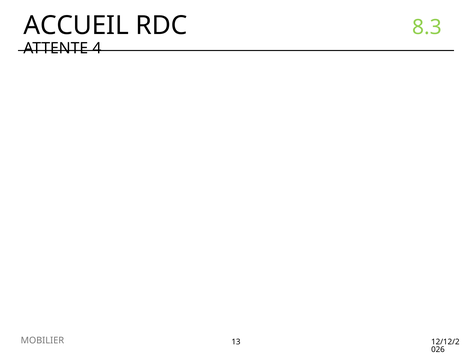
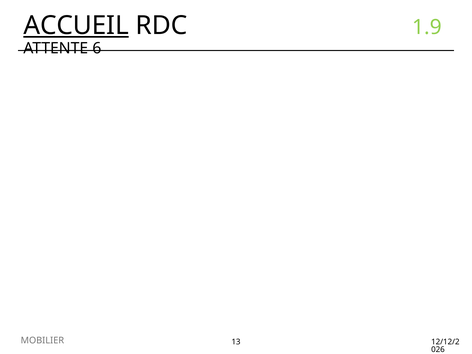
ACCUEIL underline: none -> present
8.3: 8.3 -> 1.9
4: 4 -> 6
